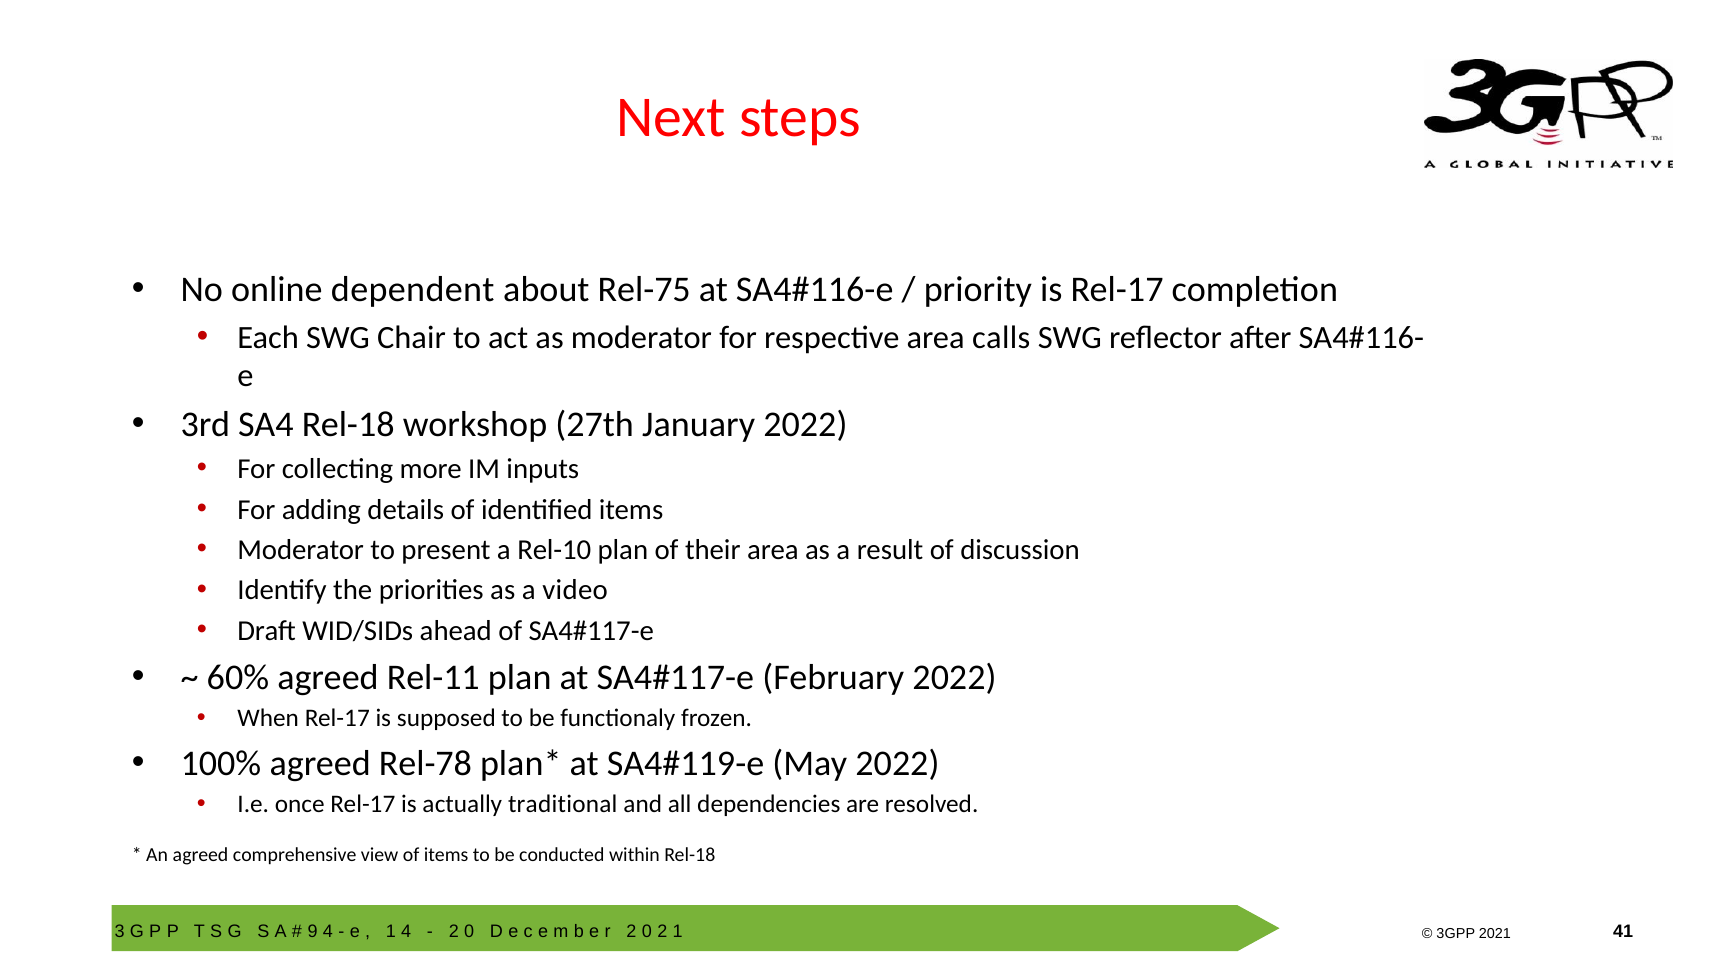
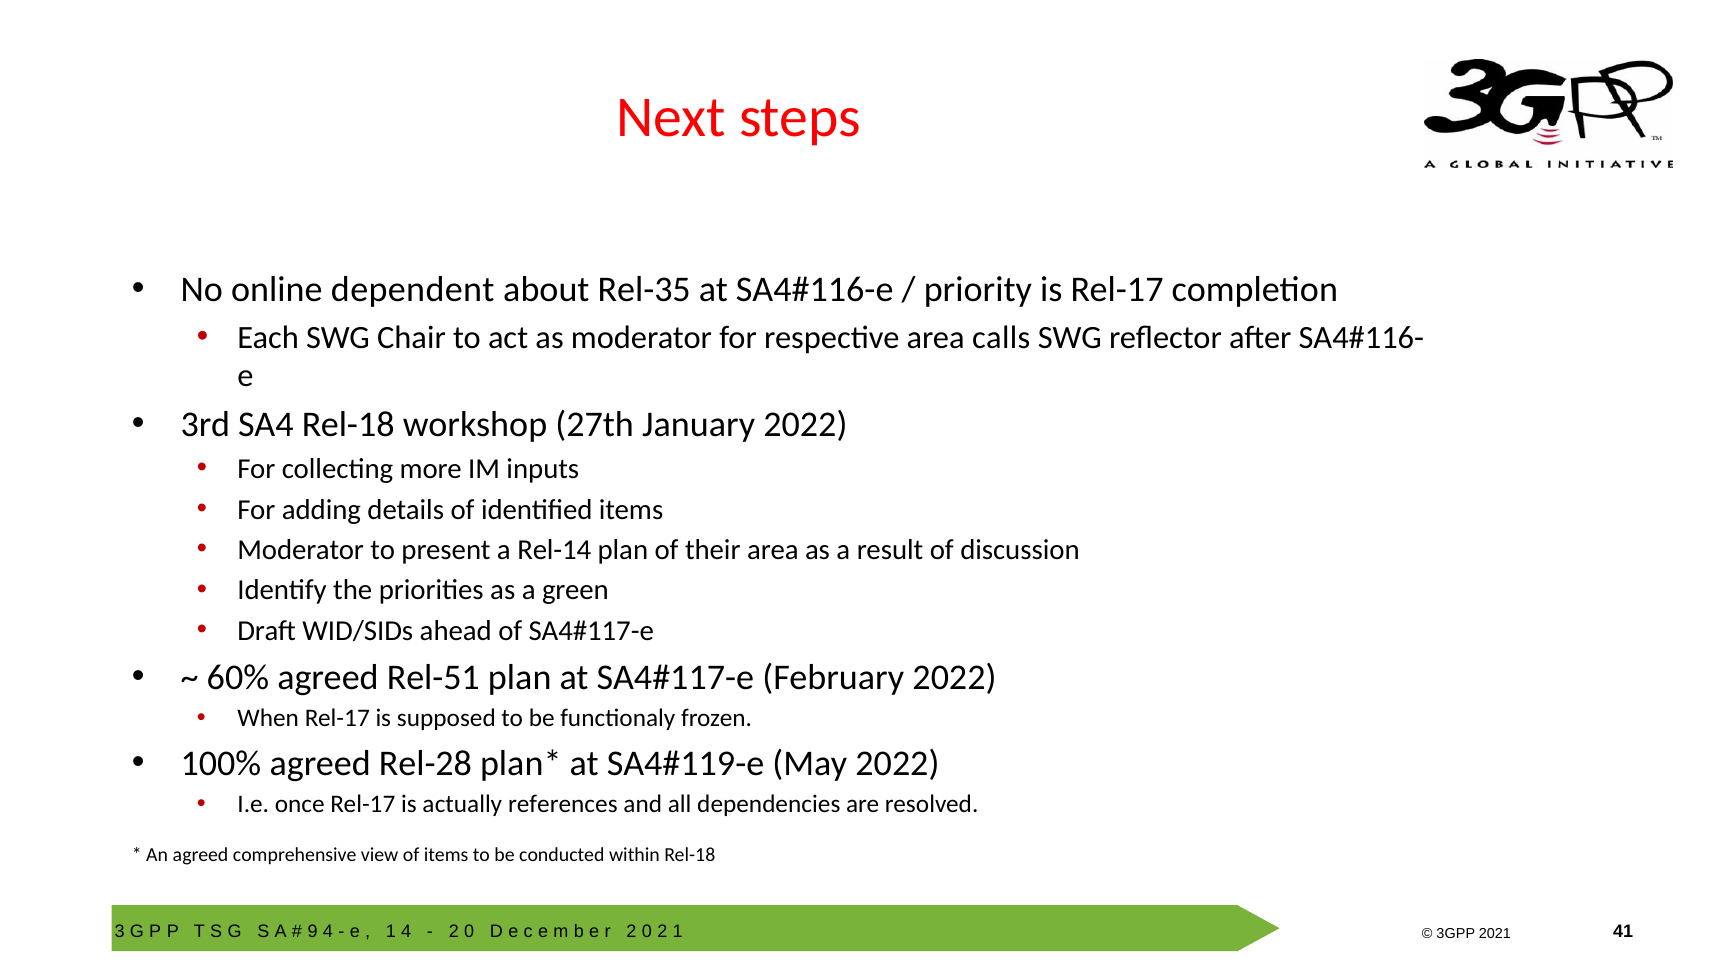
Rel-75: Rel-75 -> Rel-35
Rel-10: Rel-10 -> Rel-14
video: video -> green
Rel-11: Rel-11 -> Rel-51
Rel-78: Rel-78 -> Rel-28
traditional: traditional -> references
